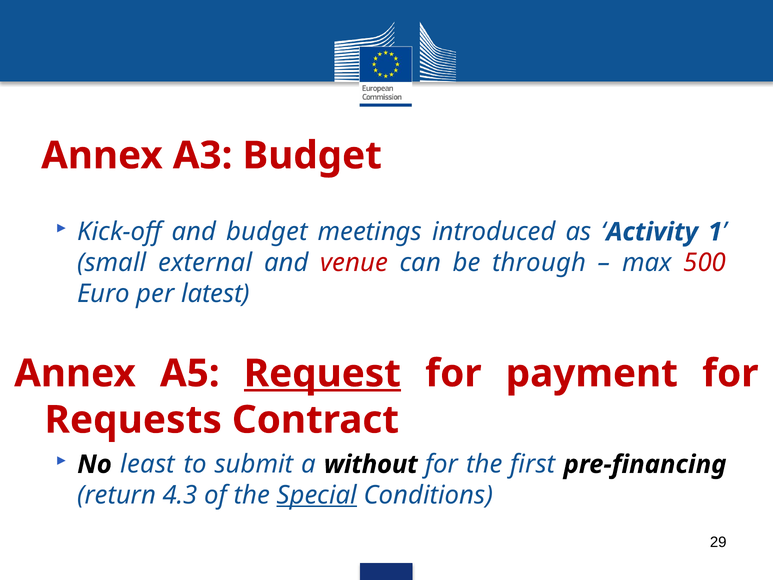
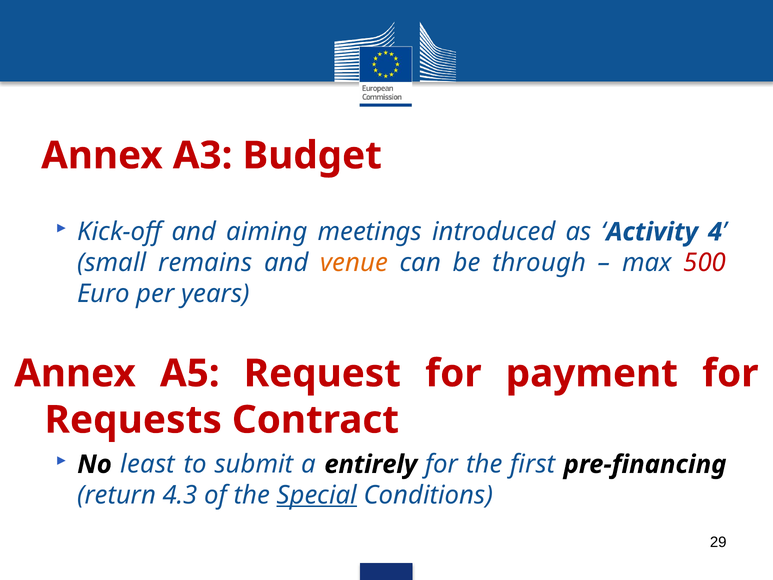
and budget: budget -> aiming
1: 1 -> 4
external: external -> remains
venue colour: red -> orange
latest: latest -> years
Request underline: present -> none
without: without -> entirely
